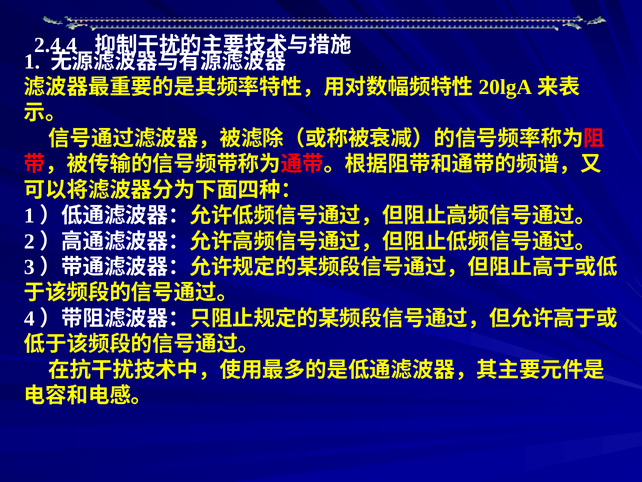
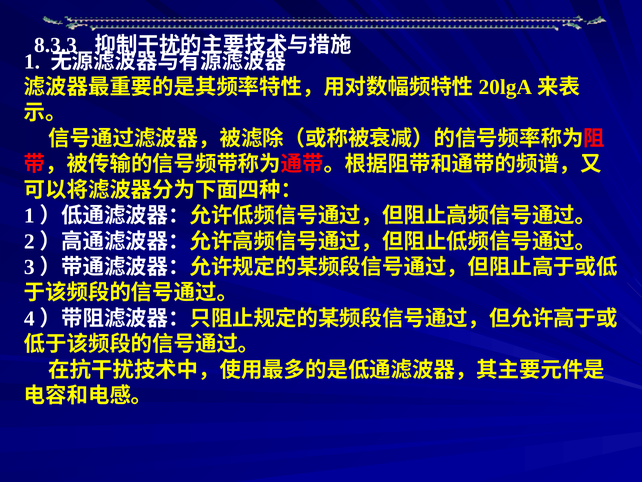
2.4.4: 2.4.4 -> 8.3.3
